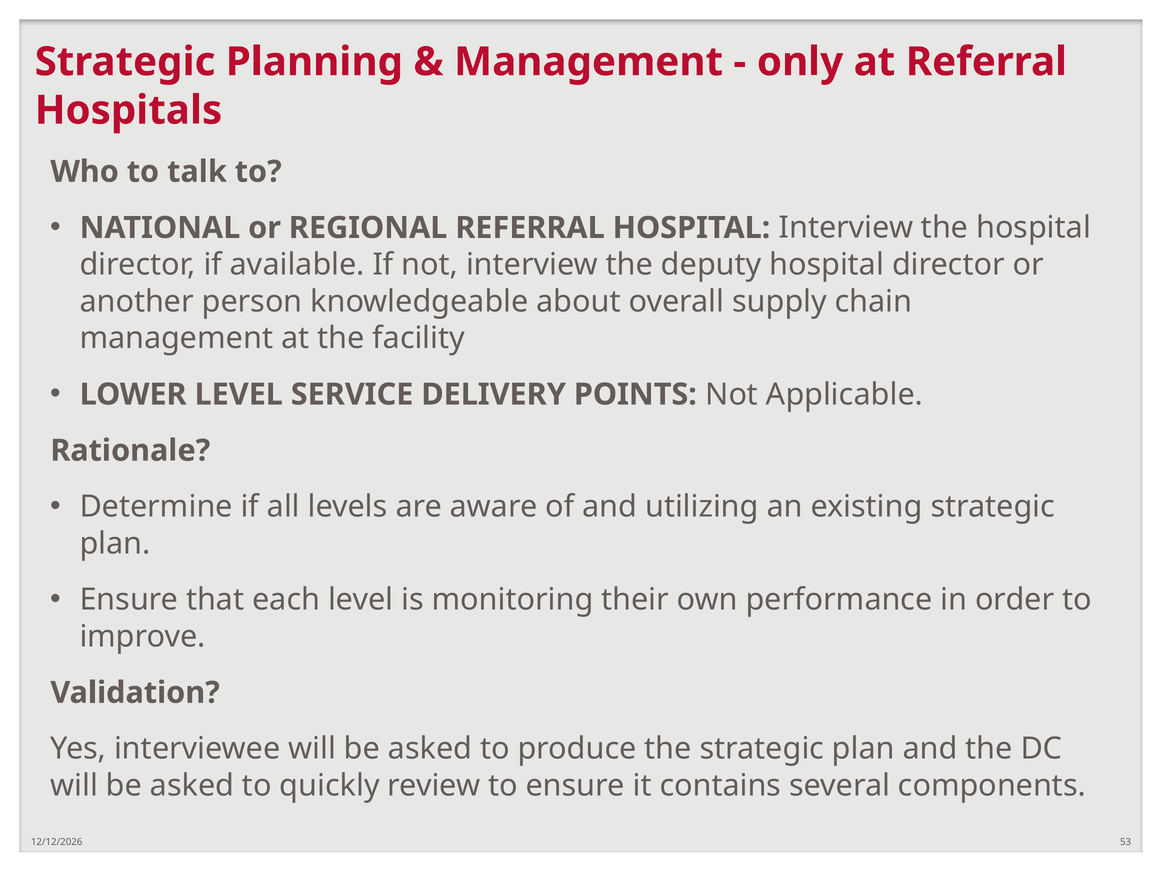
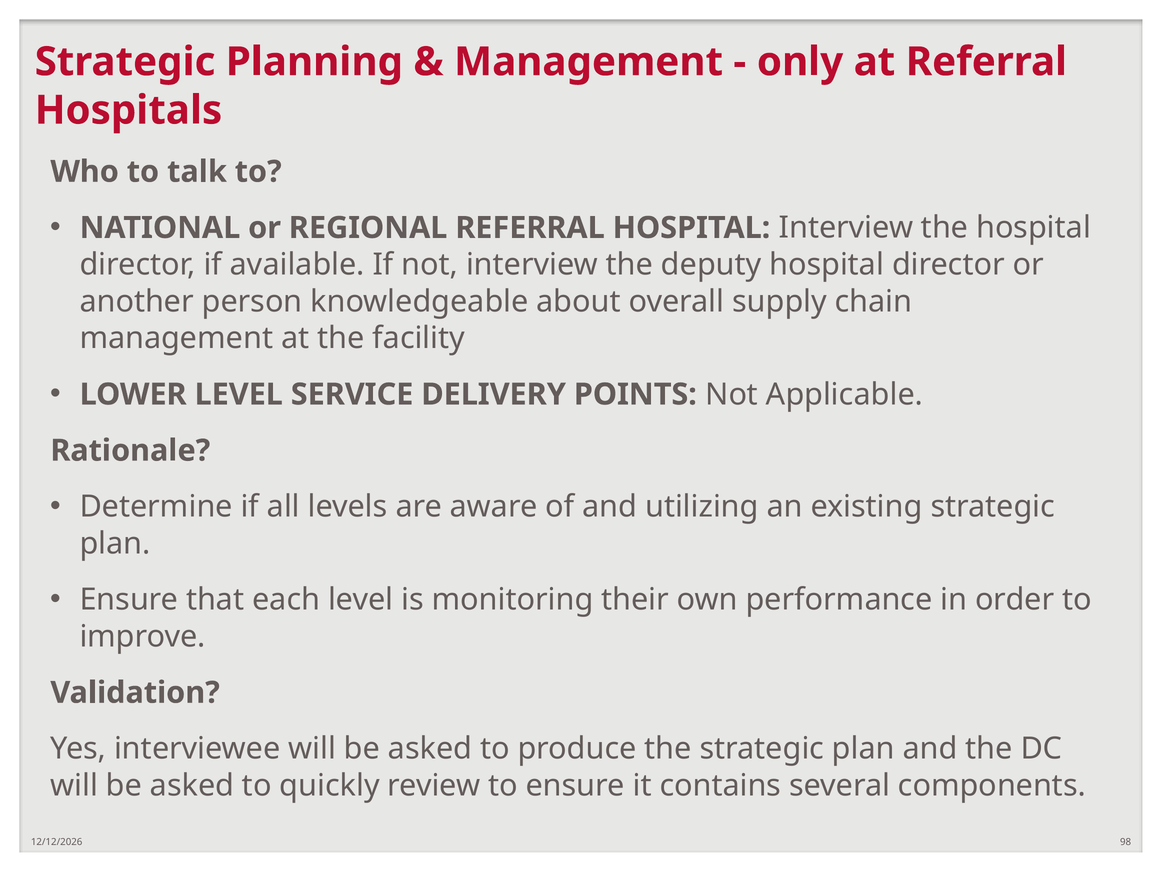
53: 53 -> 98
